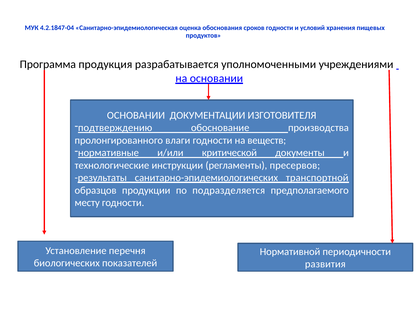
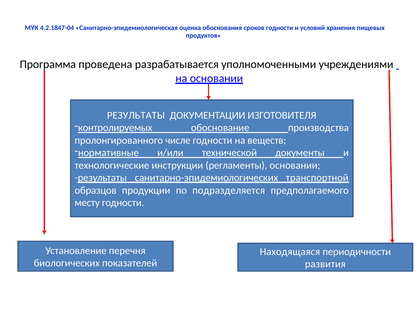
продукция: продукция -> проведена
ОСНОВАНИИ at (136, 116): ОСНОВАНИИ -> РЕЗУЛЬТАТЫ
подтверждению: подтверждению -> контролируемых
влаги: влаги -> числе
критической: критической -> технической
регламенты пресервов: пресервов -> основании
Нормативной: Нормативной -> Находящаяся
